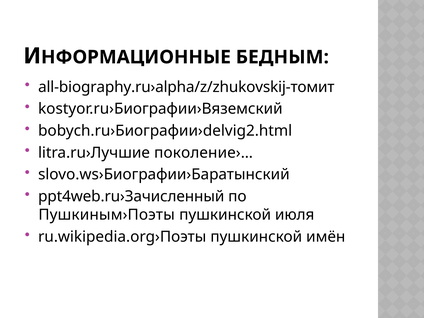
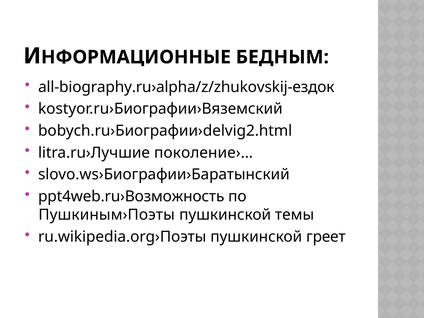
all-biography.ru›alpha/z/zhukovskij-томит: all-biography.ru›alpha/z/zhukovskij-томит -> all-biography.ru›alpha/z/zhukovskij-ездок
ppt4web.ru›Зачисленный: ppt4web.ru›Зачисленный -> ppt4web.ru›Возможность
июля: июля -> темы
имён: имён -> греет
